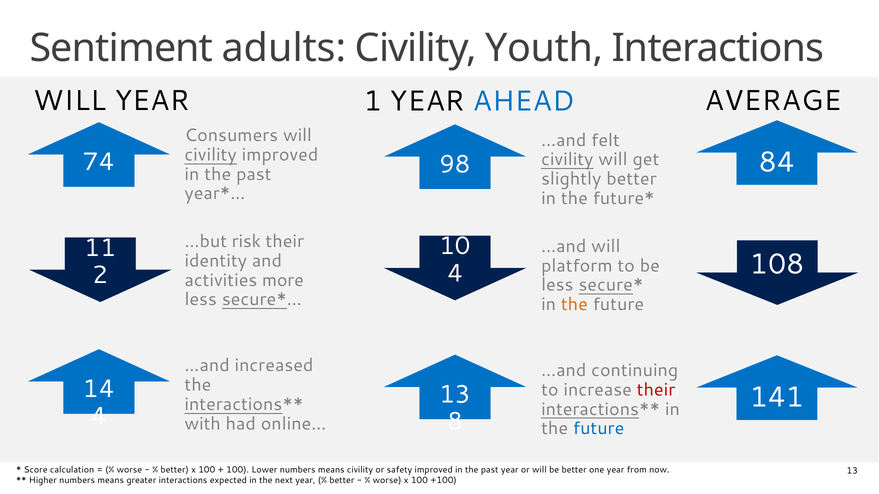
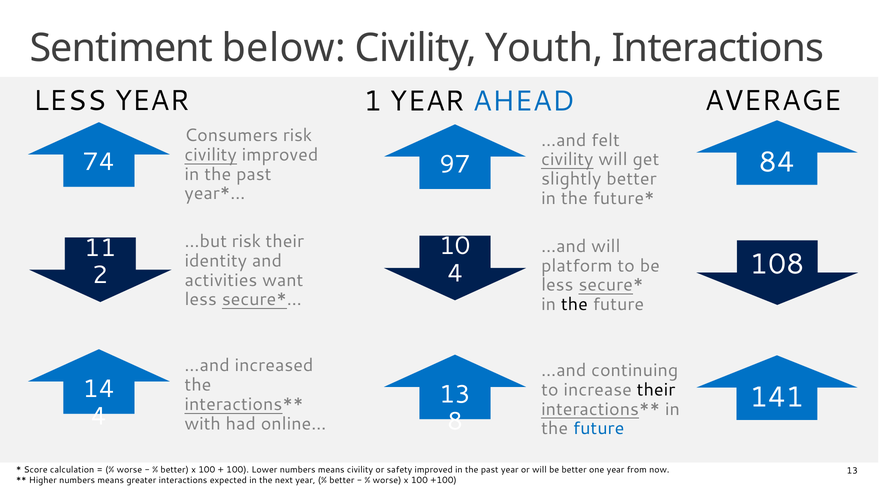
adults: adults -> below
WILL at (70, 101): WILL -> LESS
Consumers will: will -> risk
98: 98 -> 97
more: more -> want
the at (574, 305) colour: orange -> black
their at (656, 390) colour: red -> black
